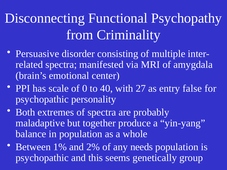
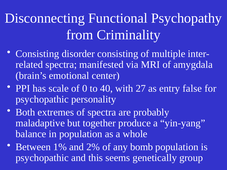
Persuasive at (37, 54): Persuasive -> Consisting
needs: needs -> bomb
